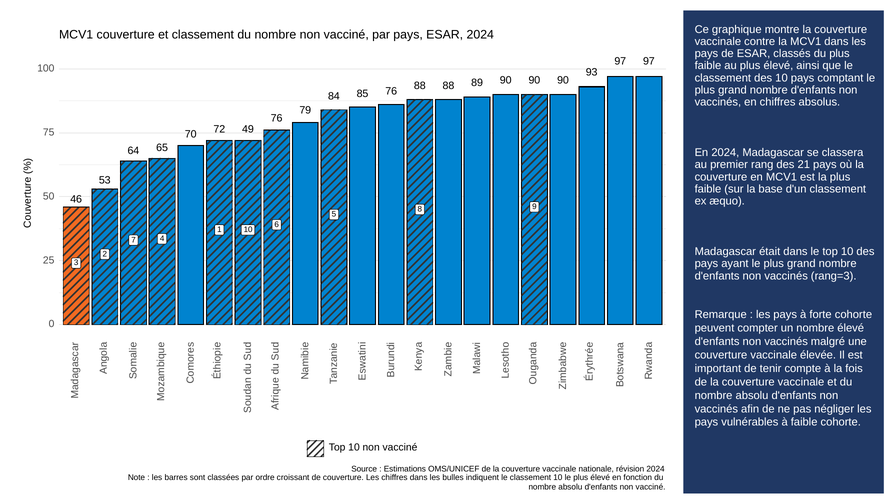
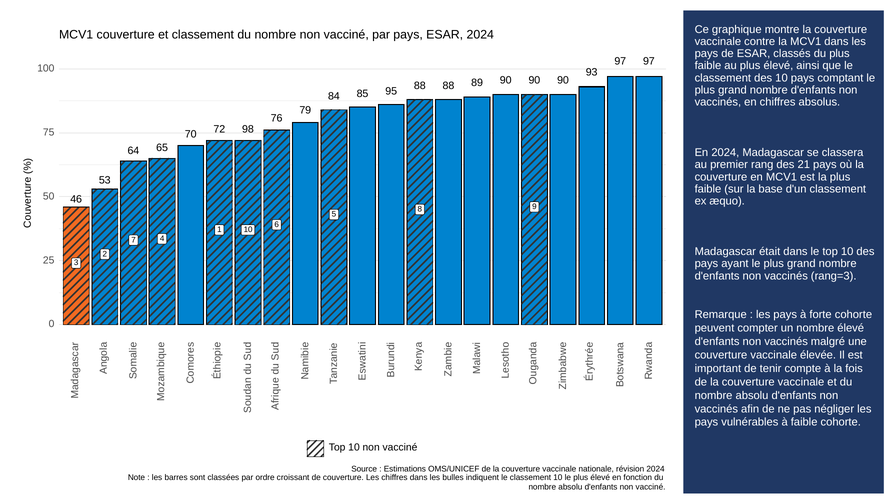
85 76: 76 -> 95
49: 49 -> 98
